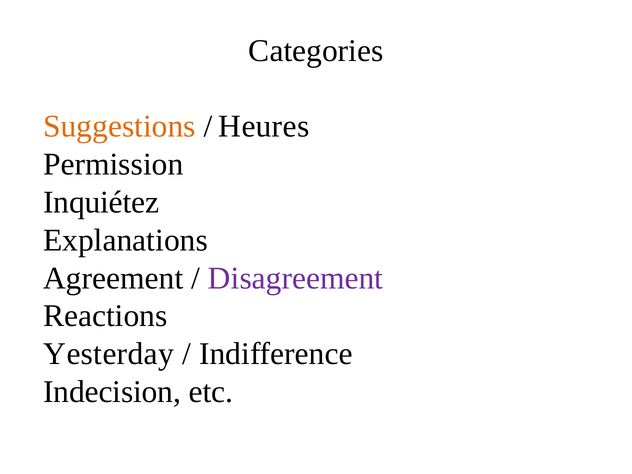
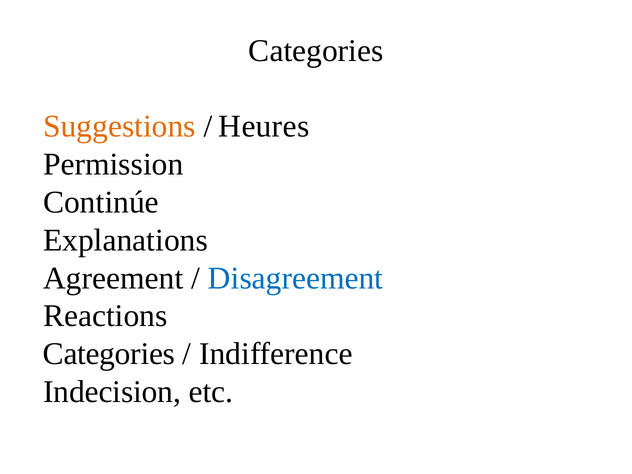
Inquiétez: Inquiétez -> Continúe
Disagreement colour: purple -> blue
Yesterday at (109, 354): Yesterday -> Categories
